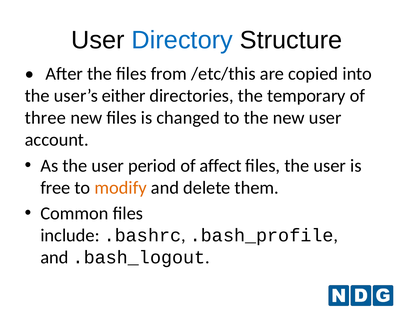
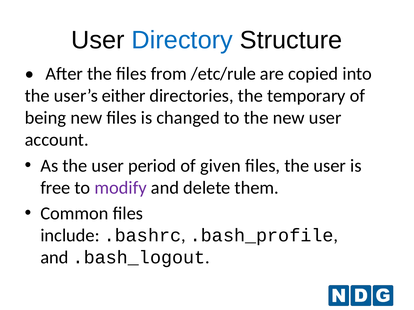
/etc/this: /etc/this -> /etc/rule
three: three -> being
affect: affect -> given
modify colour: orange -> purple
